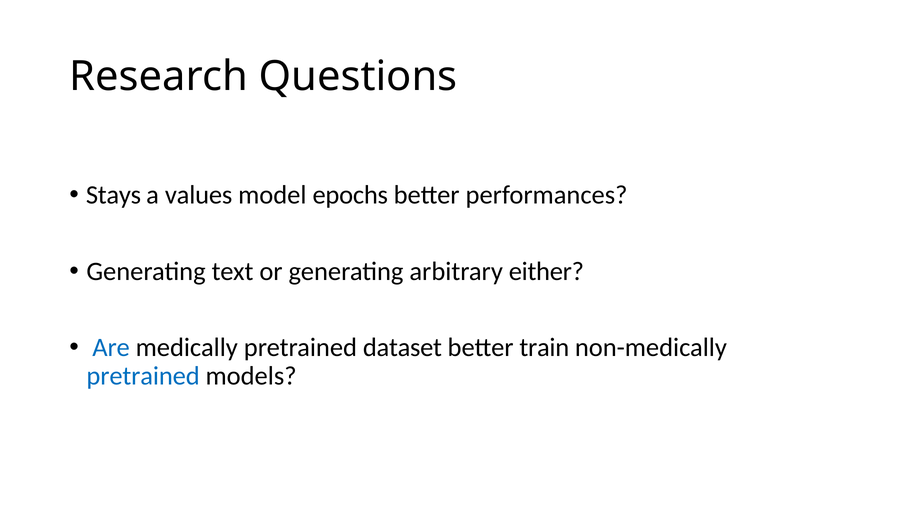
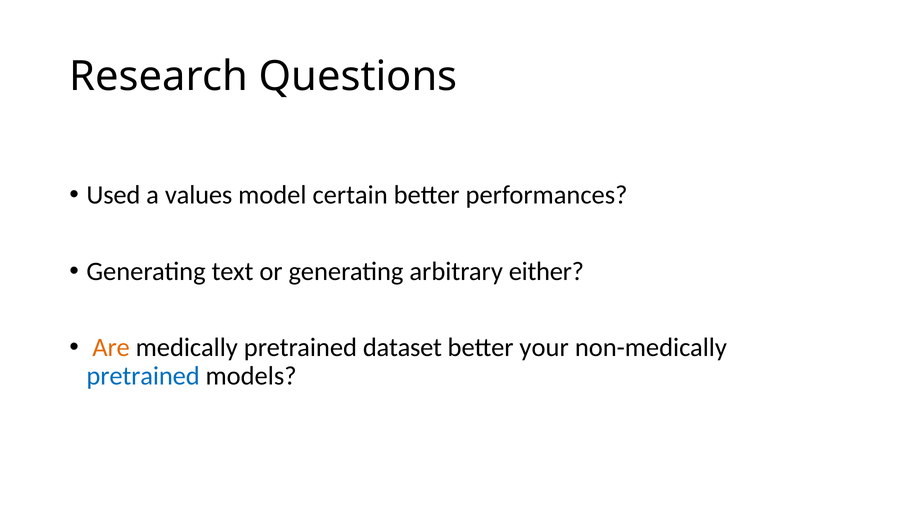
Stays: Stays -> Used
epochs: epochs -> certain
Are colour: blue -> orange
train: train -> your
